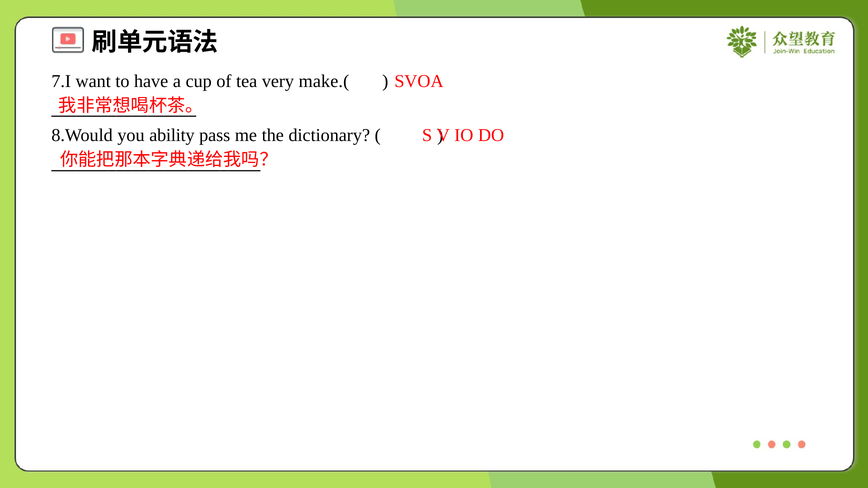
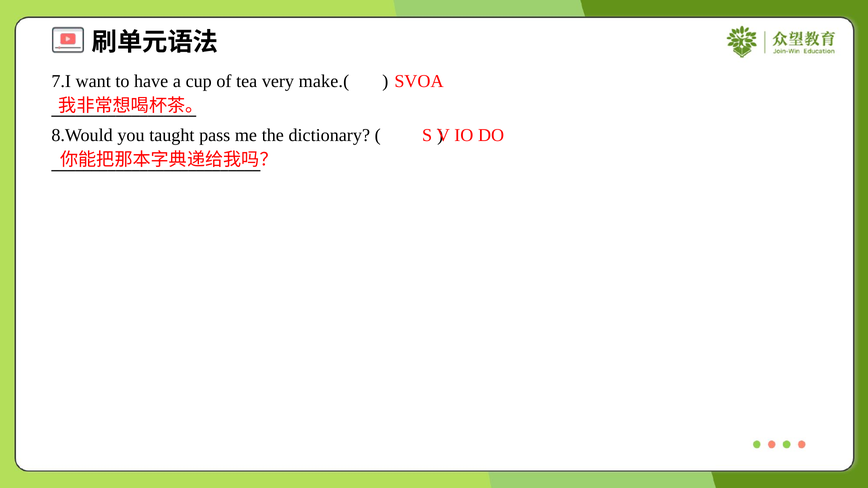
ability: ability -> taught
